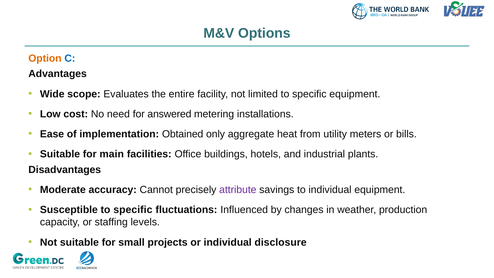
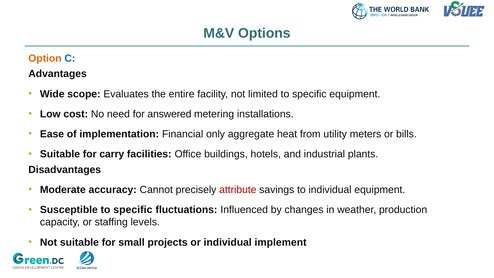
Obtained: Obtained -> Financial
main: main -> carry
attribute colour: purple -> red
disclosure: disclosure -> implement
